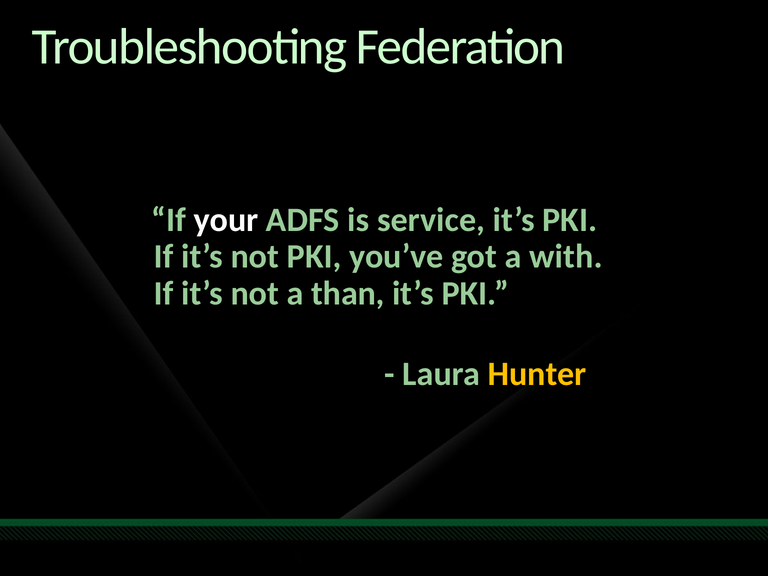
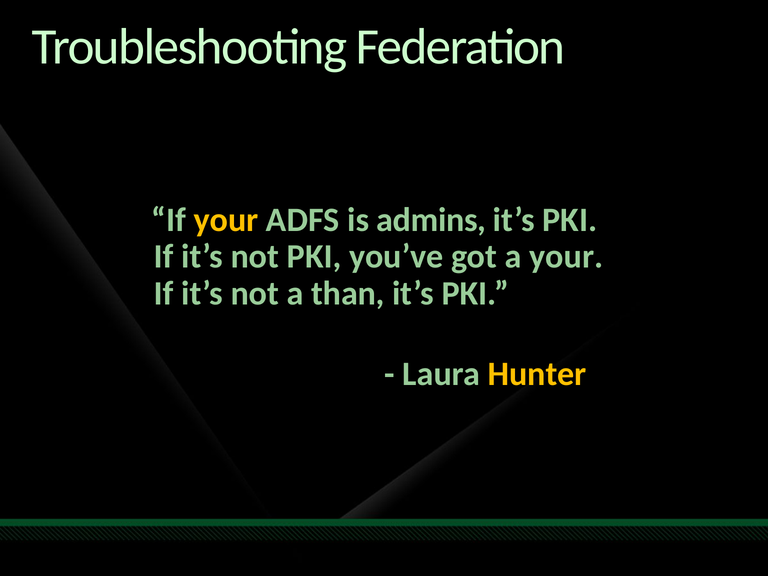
your at (226, 220) colour: white -> yellow
service: service -> admins
a with: with -> your
